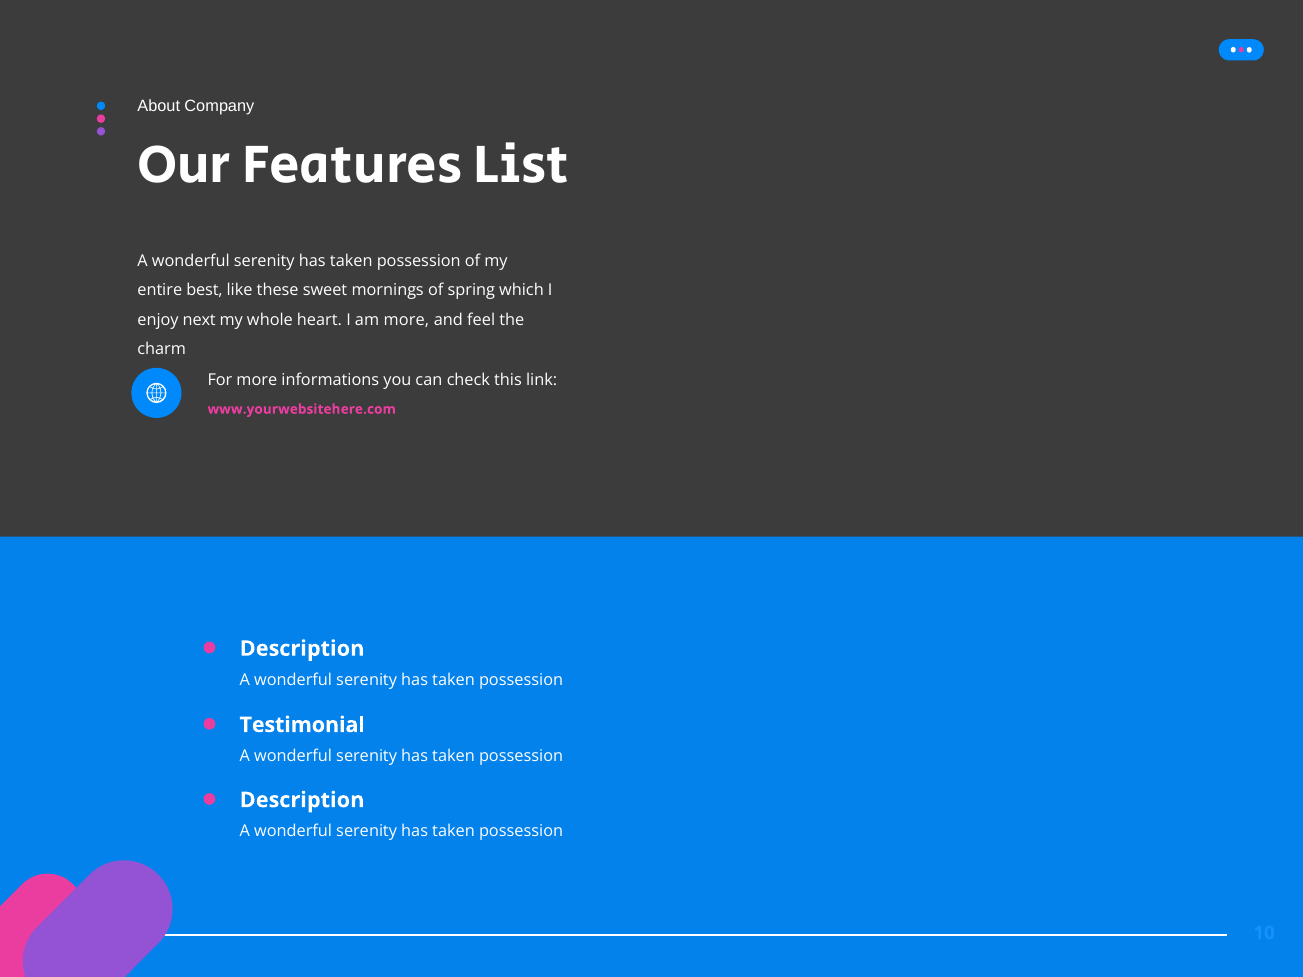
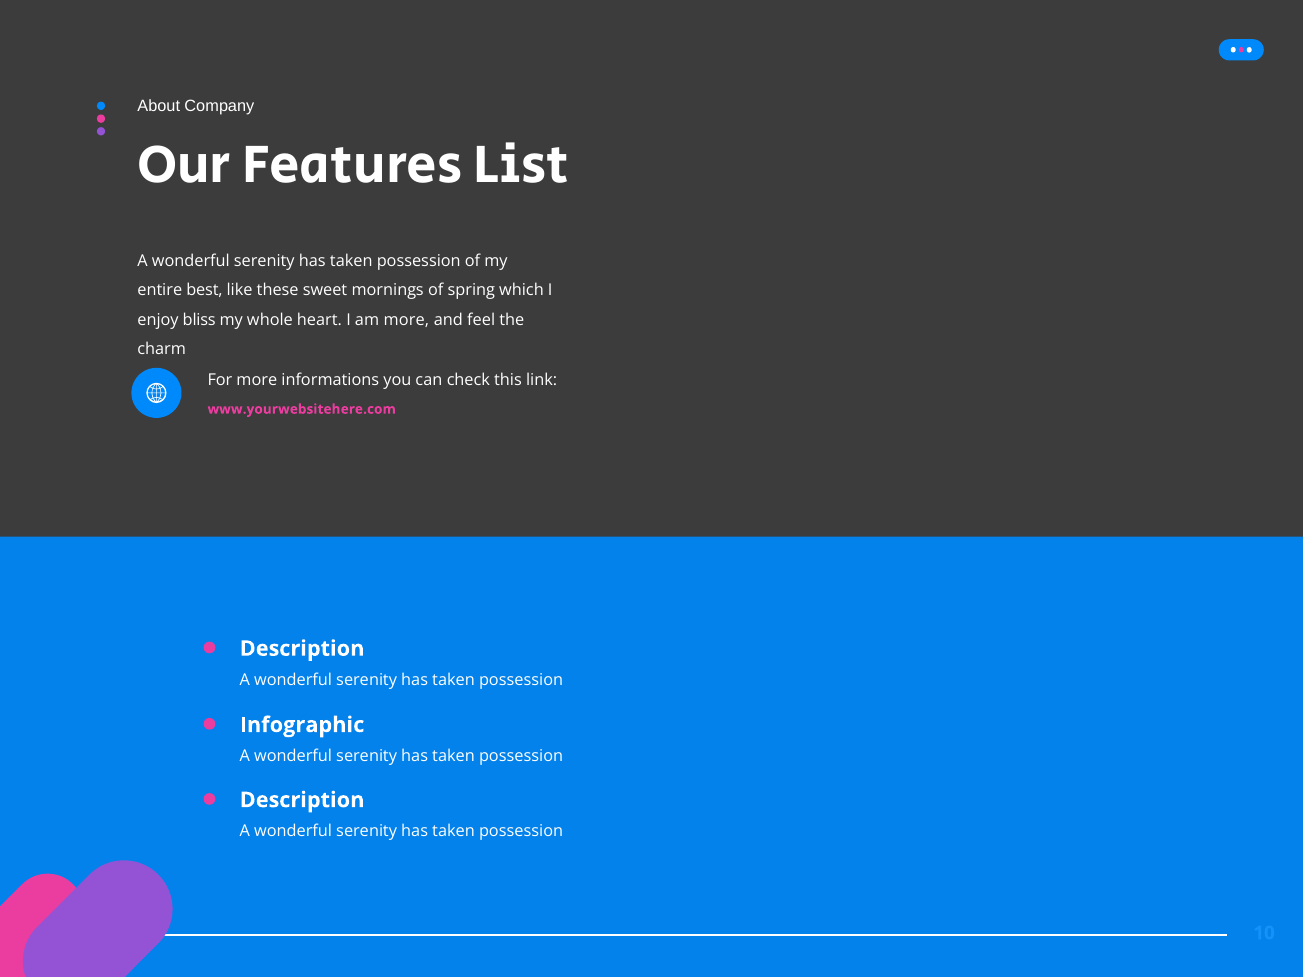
next: next -> bliss
Testimonial: Testimonial -> Infographic
